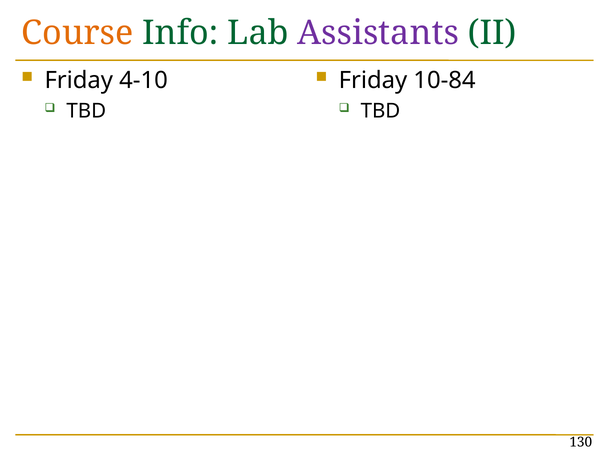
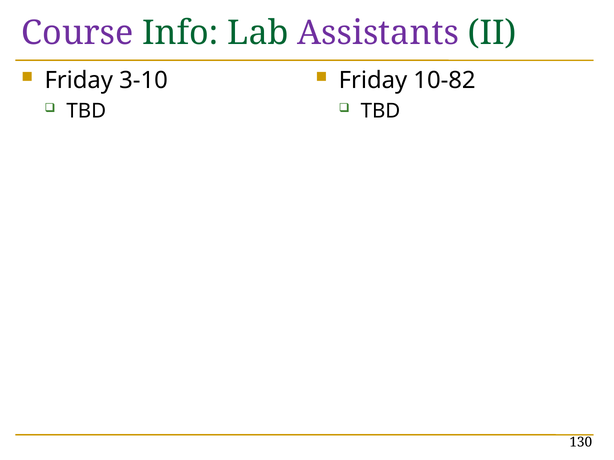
Course colour: orange -> purple
4-10: 4-10 -> 3-10
10-84: 10-84 -> 10-82
